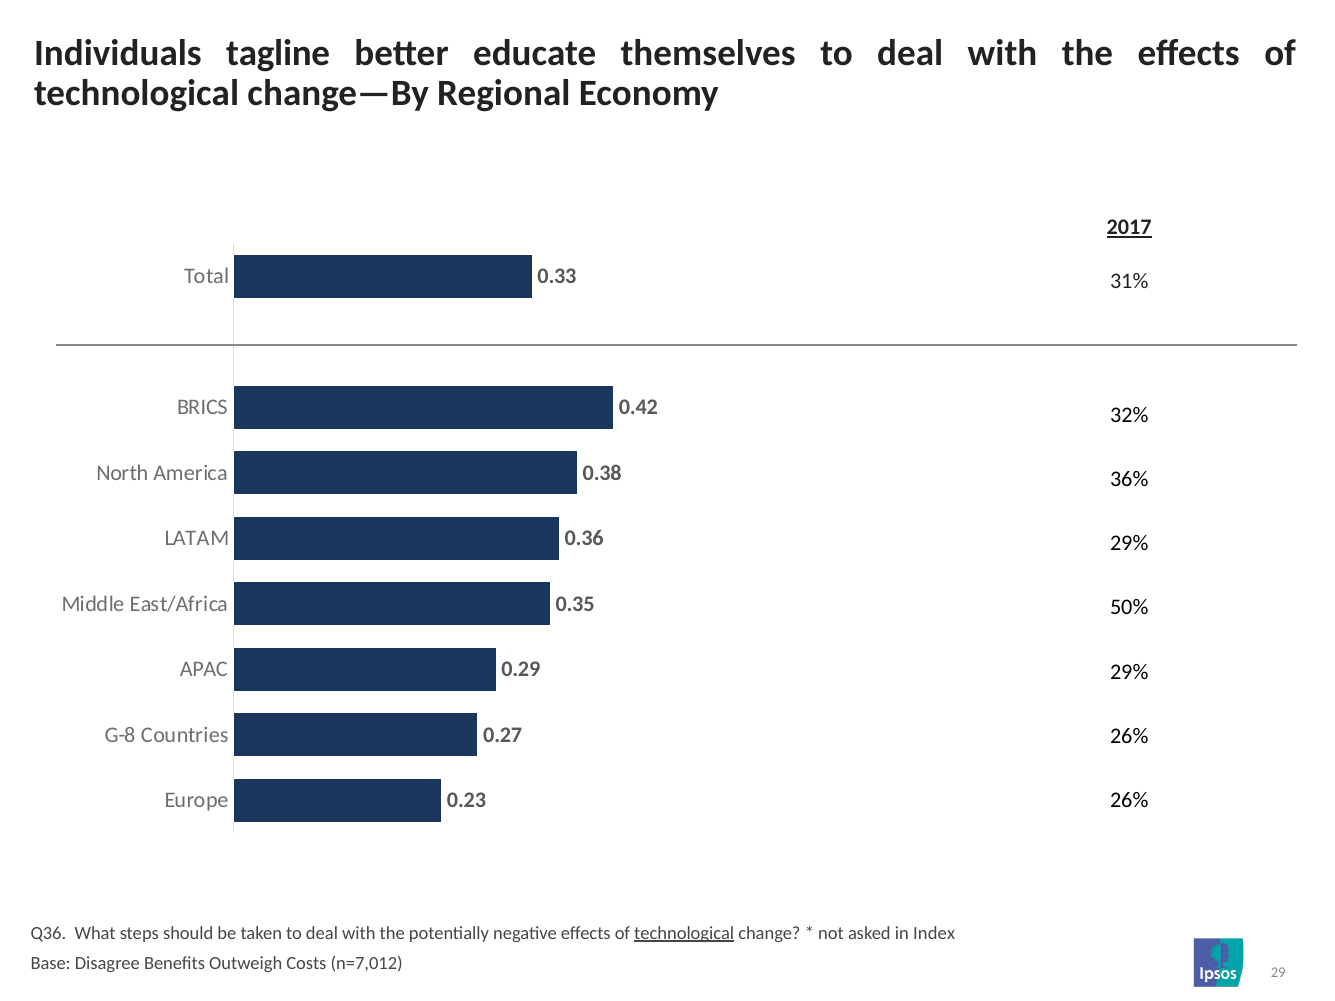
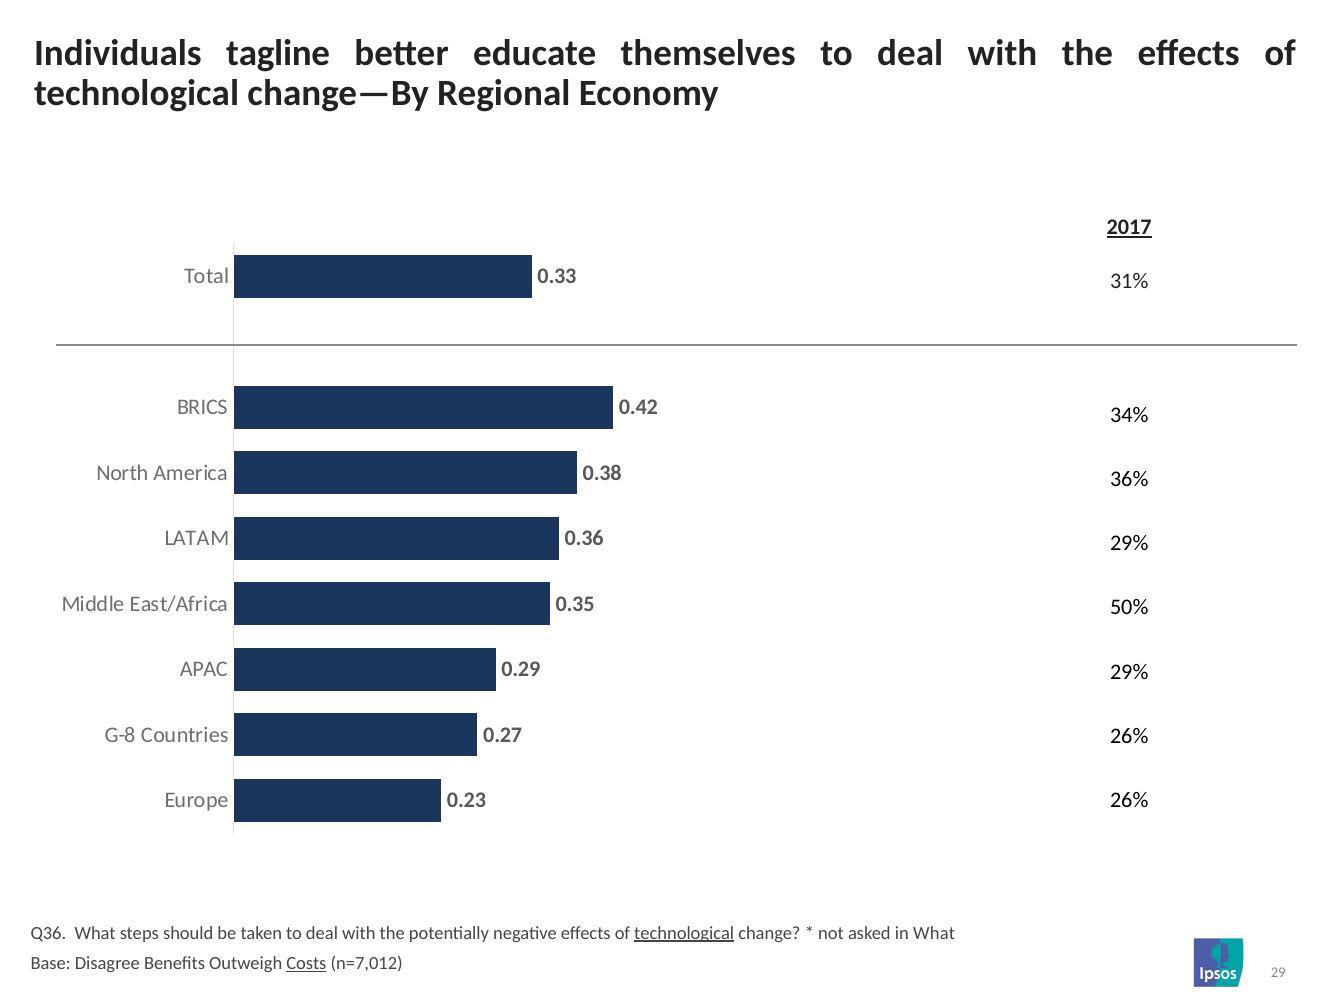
32%: 32% -> 34%
in Index: Index -> What
Costs underline: none -> present
